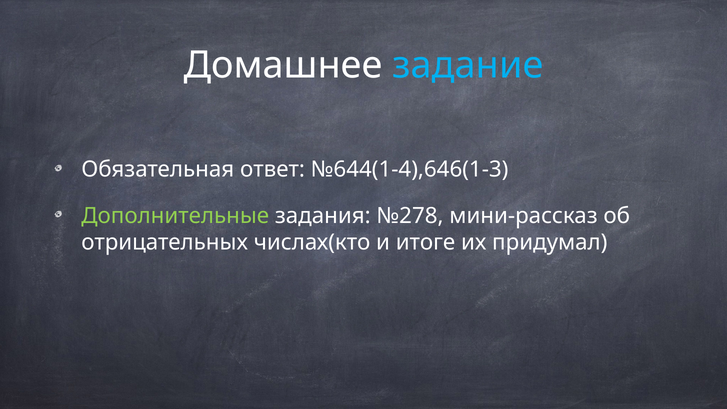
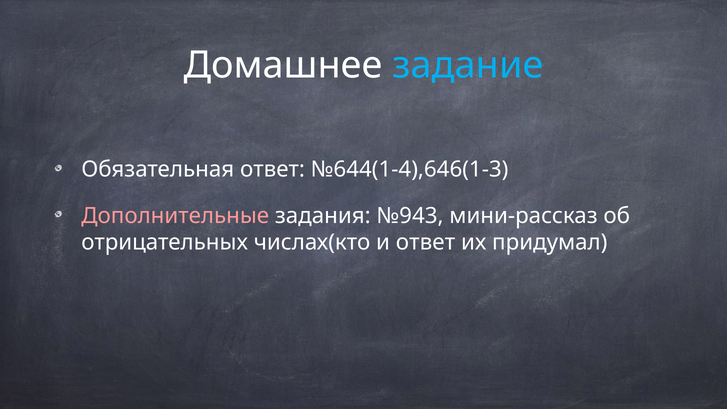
Дополнительные colour: light green -> pink
№278: №278 -> №943
и итоге: итоге -> ответ
